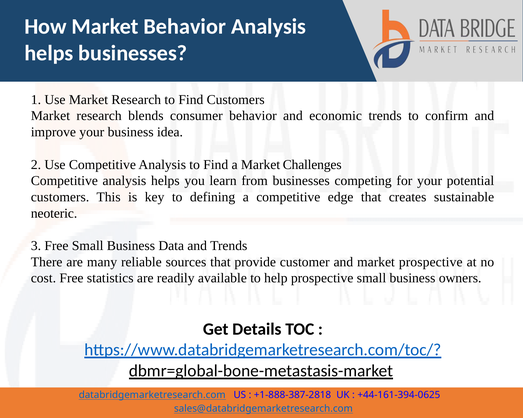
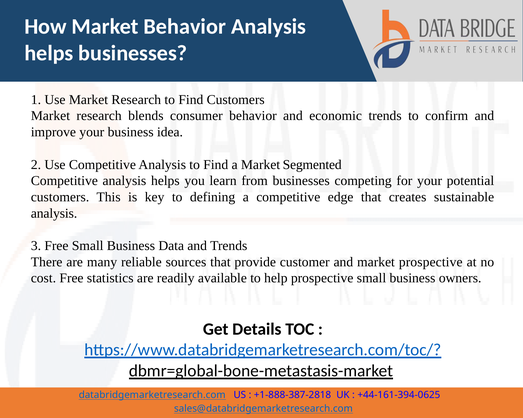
Challenges: Challenges -> Segmented
neoteric at (54, 213): neoteric -> analysis
